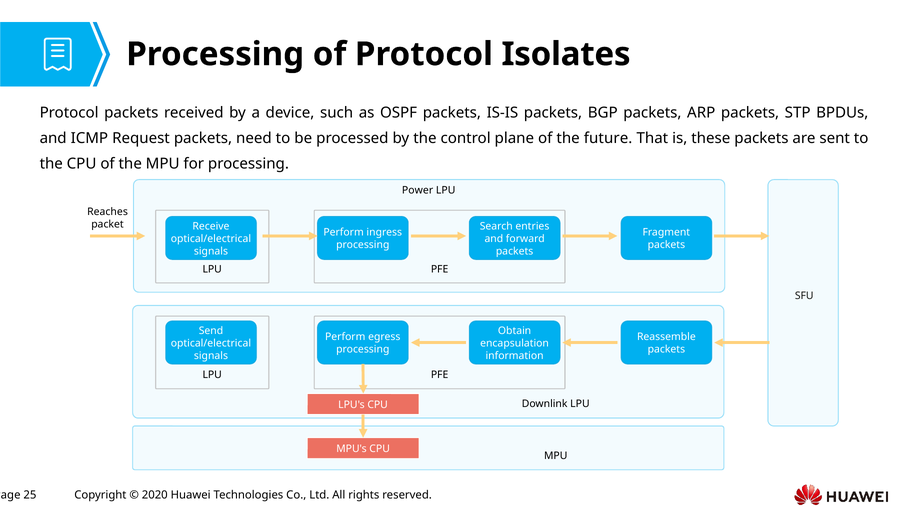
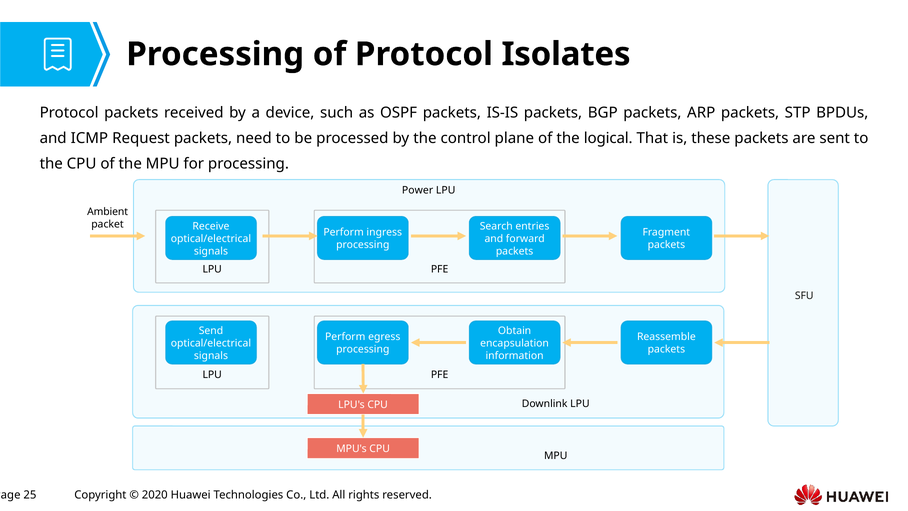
future: future -> logical
Reaches: Reaches -> Ambient
